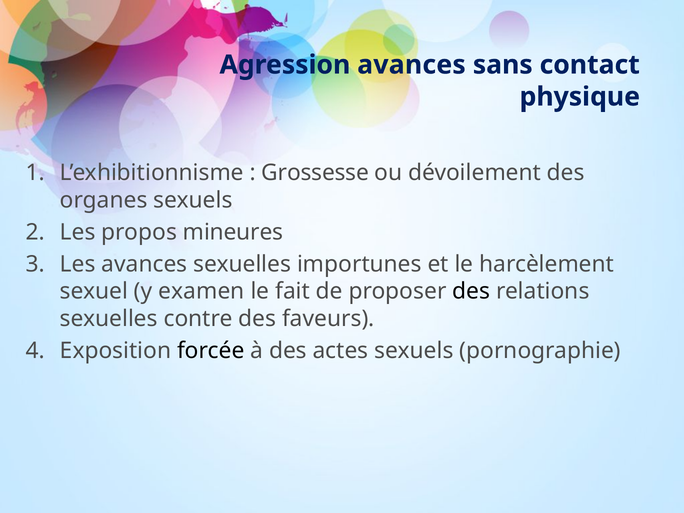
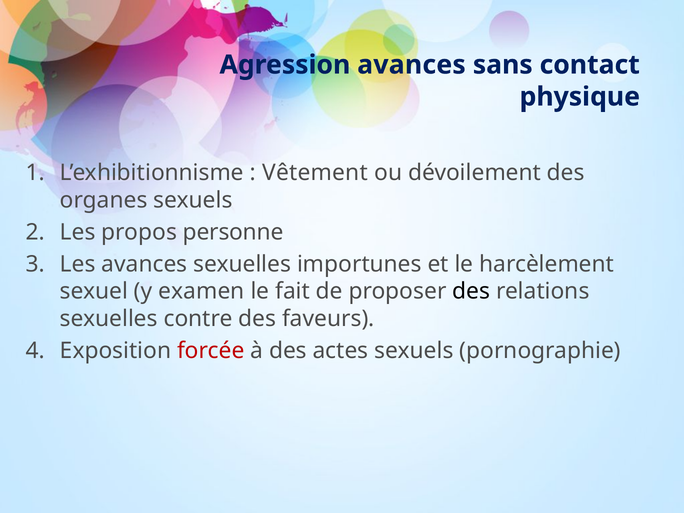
Grossesse: Grossesse -> Vêtement
mineures: mineures -> personne
forcée colour: black -> red
